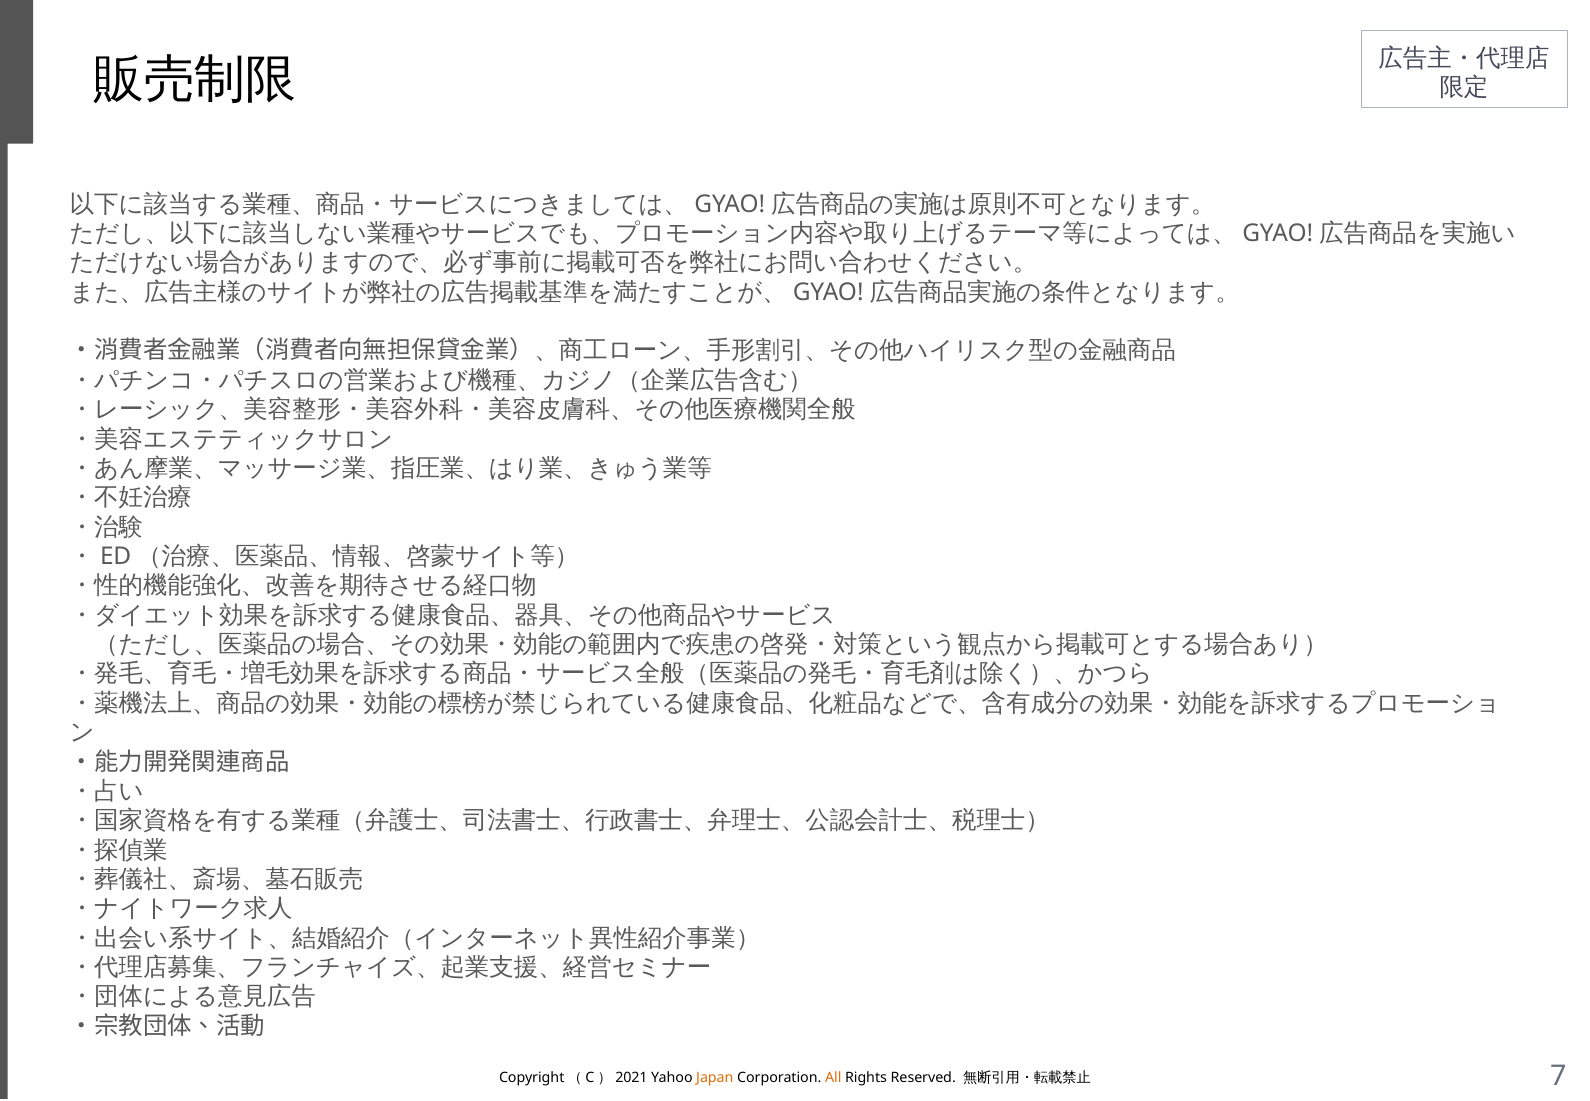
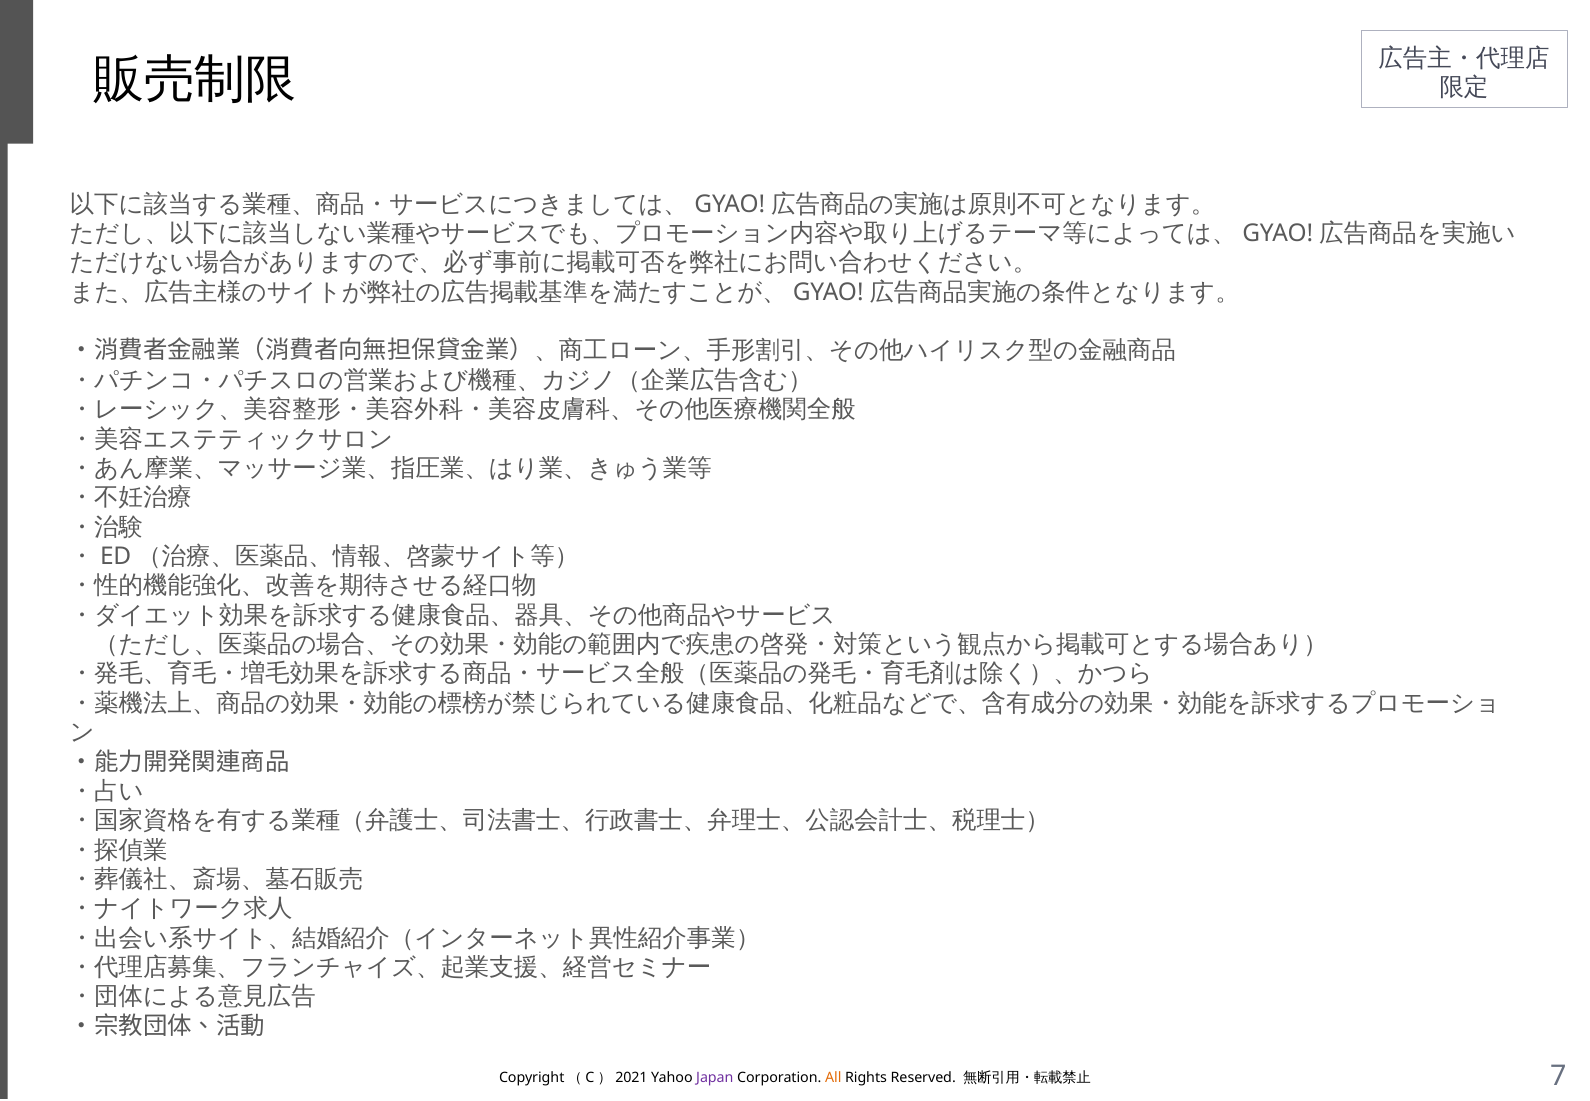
Japan colour: orange -> purple
